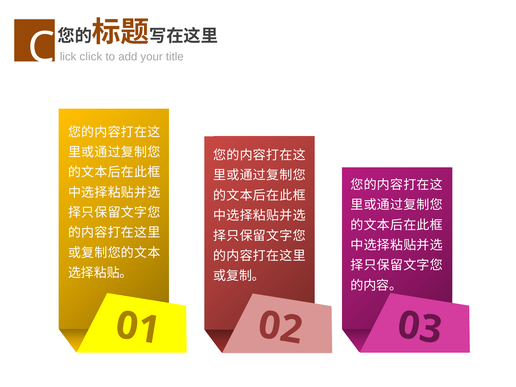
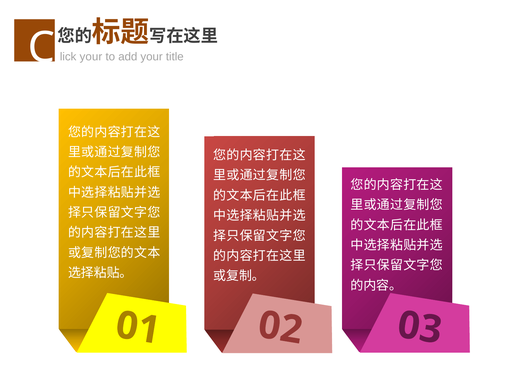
lick click: click -> your
